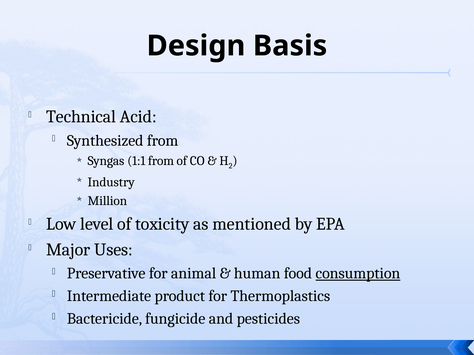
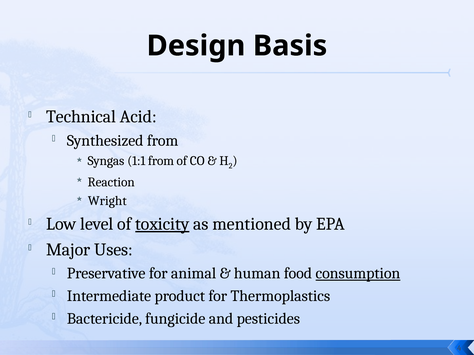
Industry: Industry -> Reaction
Million: Million -> Wright
toxicity underline: none -> present
